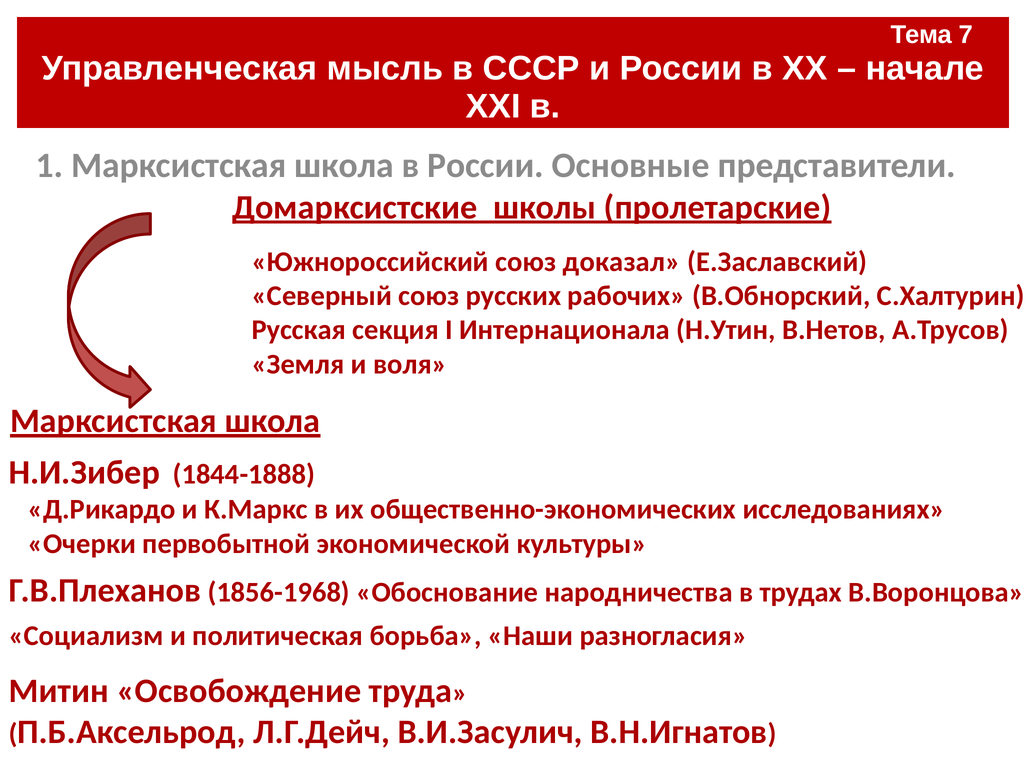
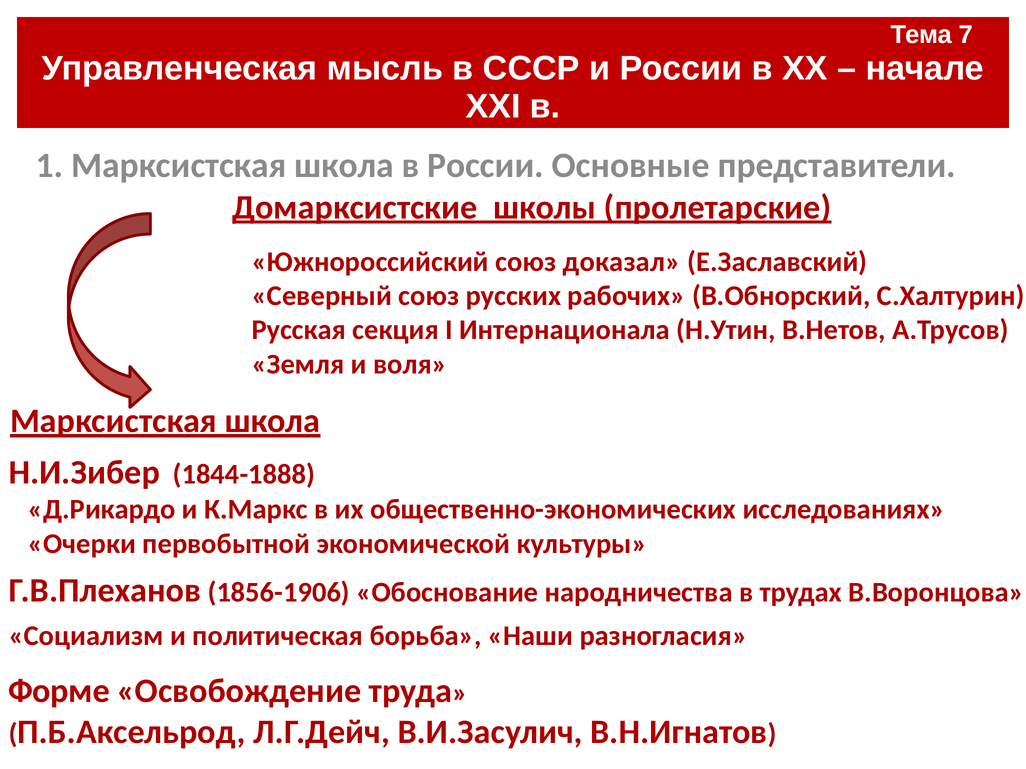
1856-1968: 1856-1968 -> 1856-1906
Митин: Митин -> Форме
